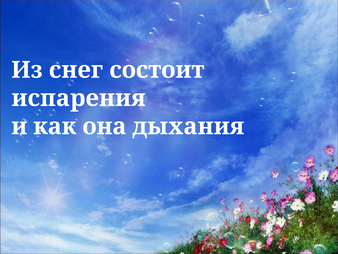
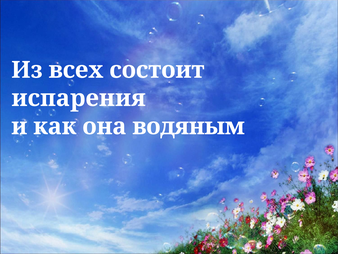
снег: снег -> всех
дыхания: дыхания -> водяным
